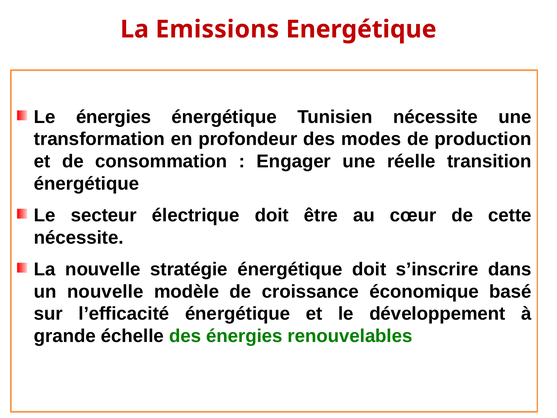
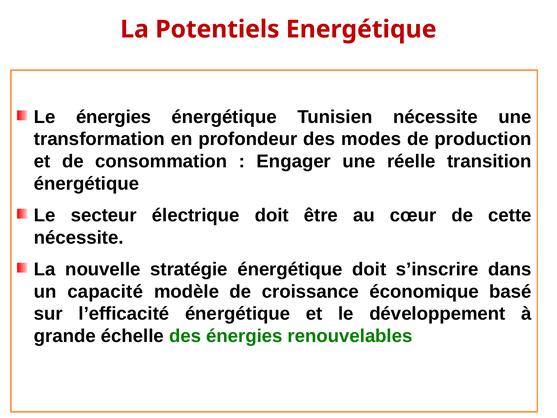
Emissions: Emissions -> Potentiels
un nouvelle: nouvelle -> capacité
